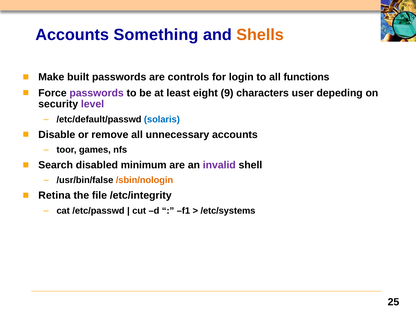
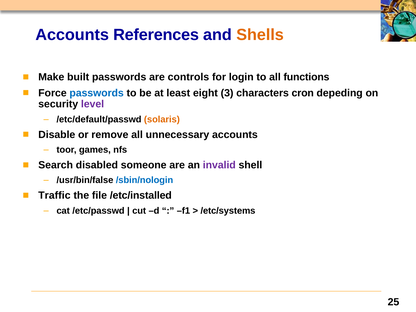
Something: Something -> References
passwords at (97, 93) colour: purple -> blue
9: 9 -> 3
user: user -> cron
solaris colour: blue -> orange
minimum: minimum -> someone
/sbin/nologin colour: orange -> blue
Retina: Retina -> Traffic
/etc/integrity: /etc/integrity -> /etc/installed
